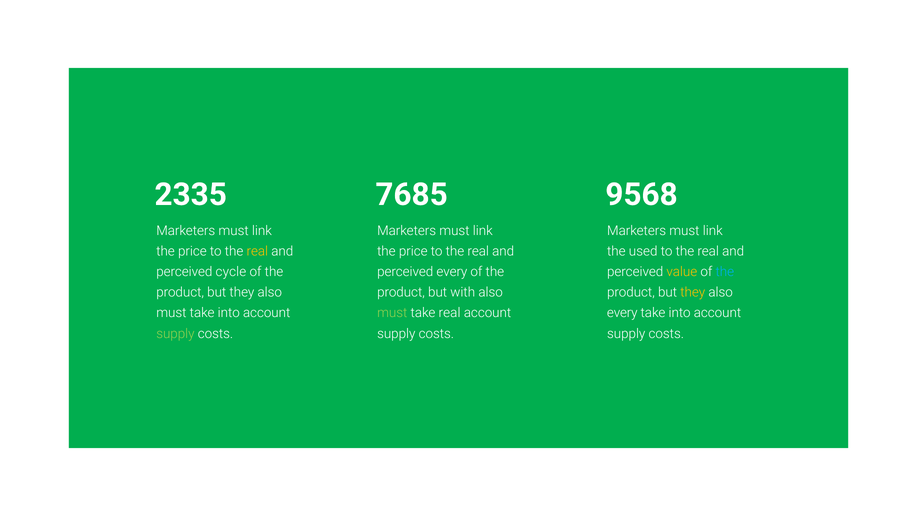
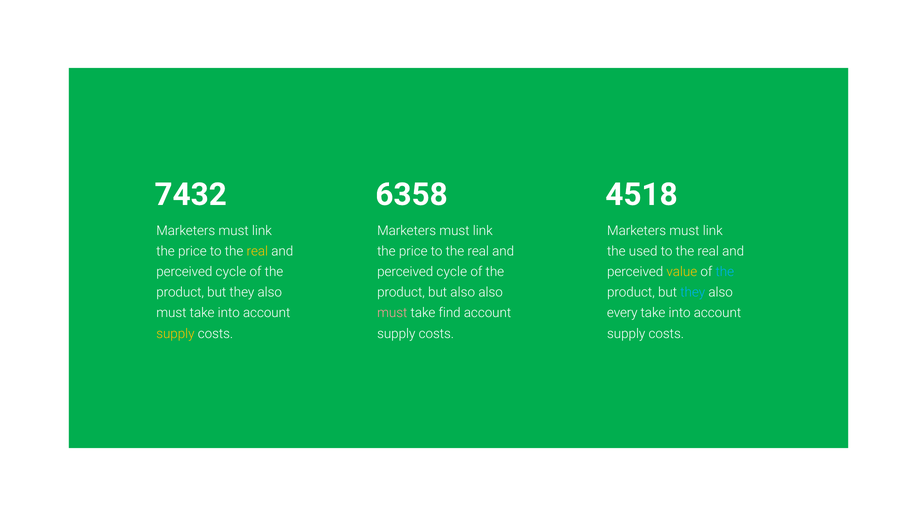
2335: 2335 -> 7432
7685: 7685 -> 6358
9568: 9568 -> 4518
every at (452, 272): every -> cycle
but with: with -> also
they at (693, 292) colour: yellow -> light blue
must at (392, 313) colour: light green -> pink
take real: real -> find
supply at (175, 334) colour: light green -> yellow
